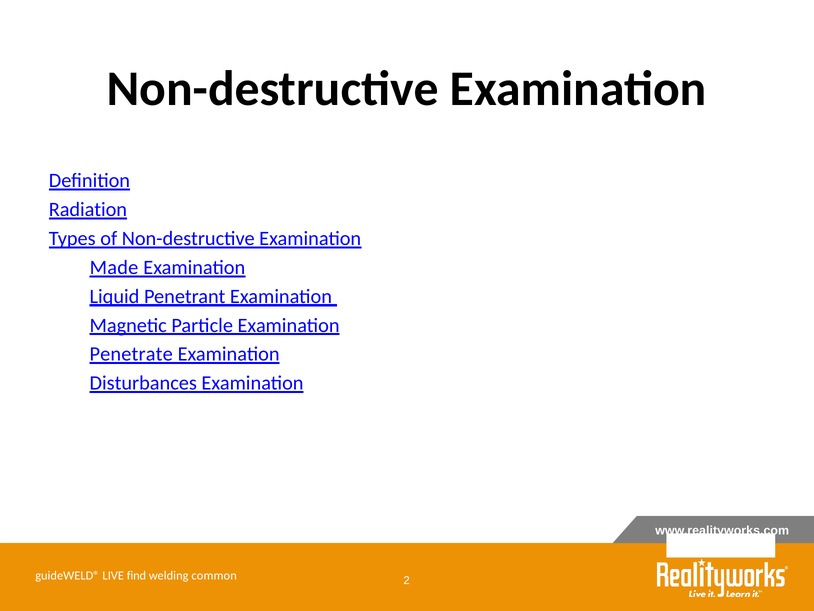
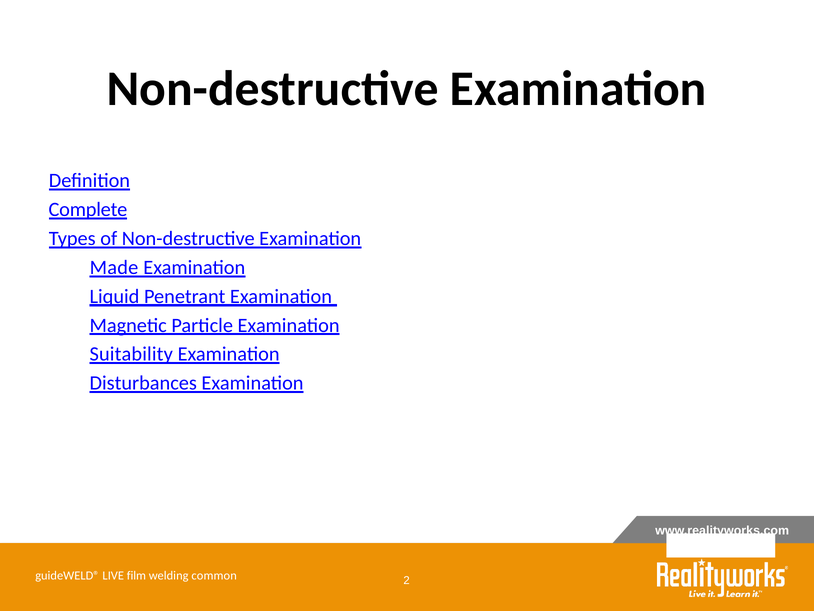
Radiation: Radiation -> Complete
Penetrate: Penetrate -> Suitability
find: find -> film
